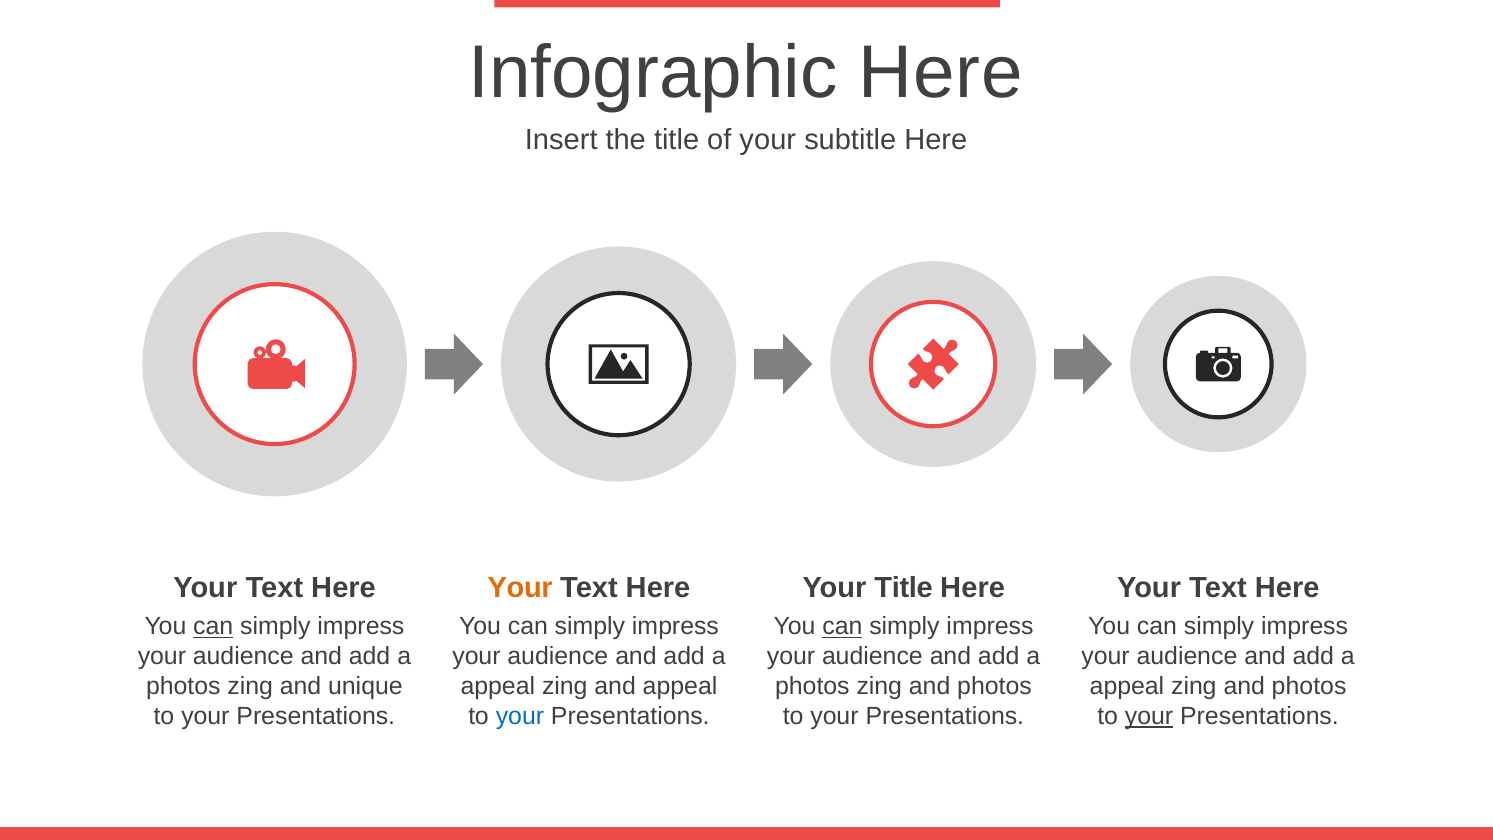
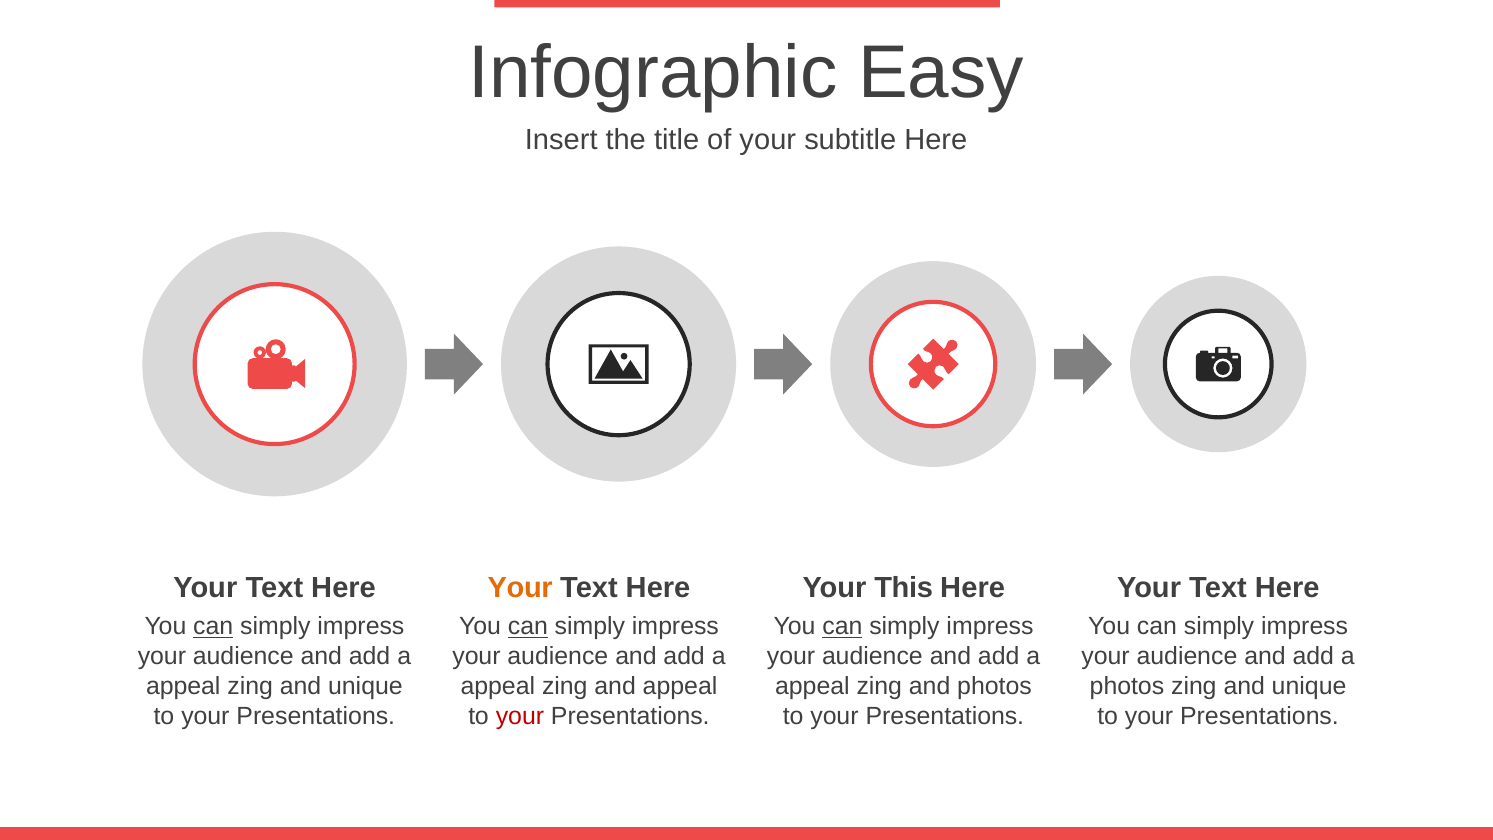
Infographic Here: Here -> Easy
Your Title: Title -> This
can at (528, 627) underline: none -> present
photos at (183, 686): photos -> appeal
photos at (812, 686): photos -> appeal
appeal at (1127, 686): appeal -> photos
photos at (1309, 686): photos -> unique
your at (520, 716) colour: blue -> red
your at (1149, 716) underline: present -> none
